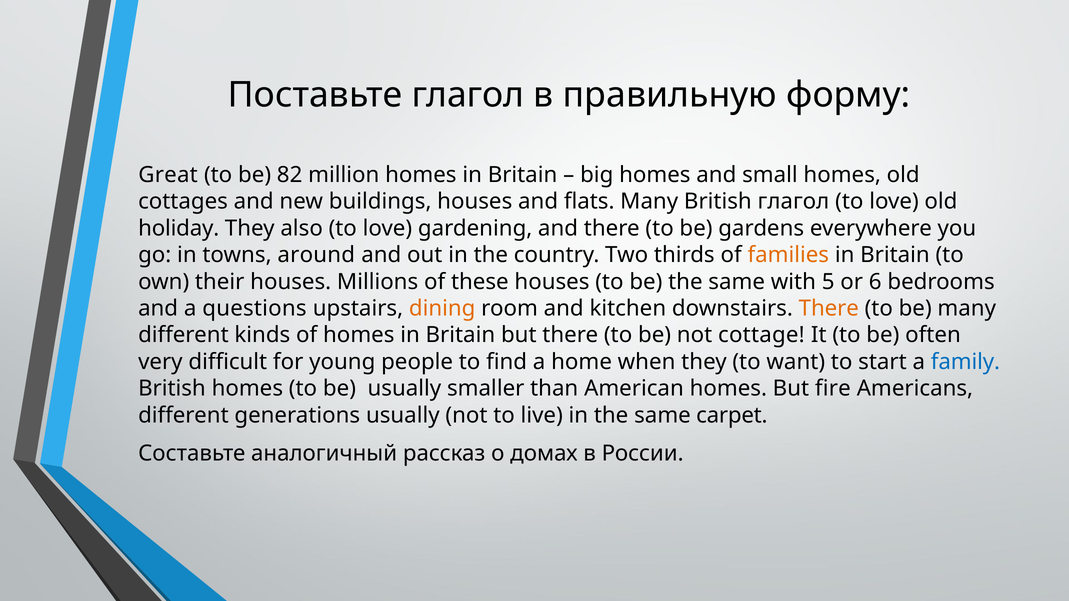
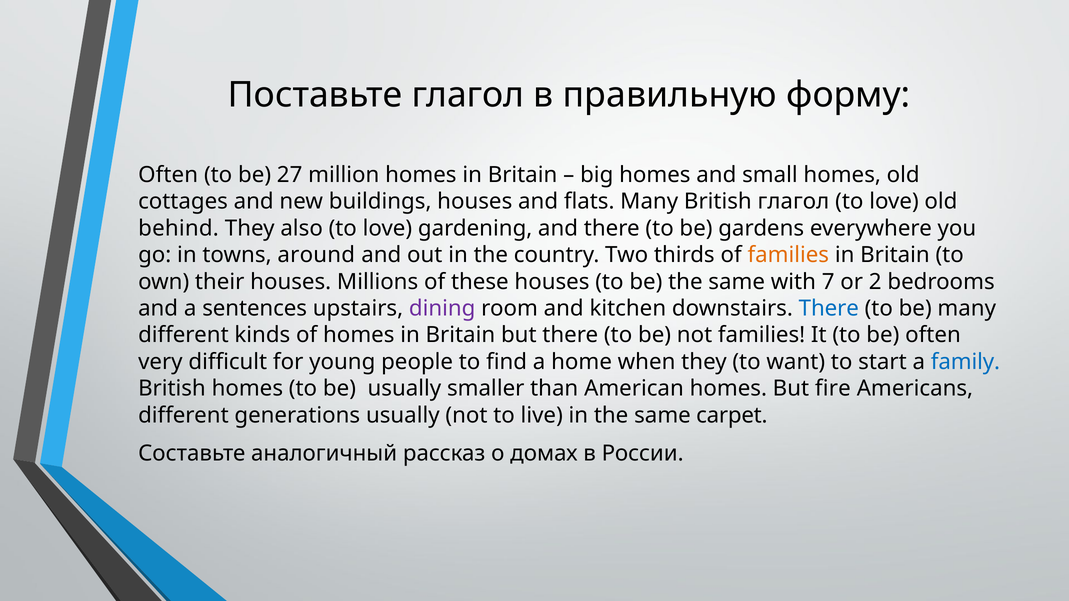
Great at (168, 175): Great -> Often
82: 82 -> 27
holiday: holiday -> behind
5: 5 -> 7
6: 6 -> 2
questions: questions -> sentences
dining colour: orange -> purple
There at (829, 309) colour: orange -> blue
not cottage: cottage -> families
